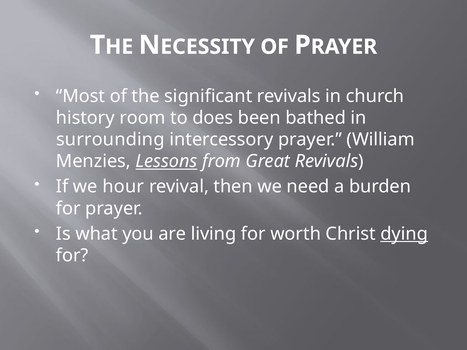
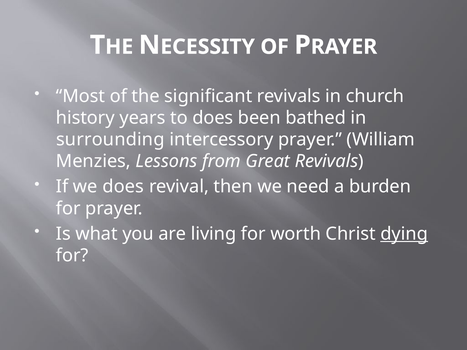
room: room -> years
Lessons underline: present -> none
we hour: hour -> does
